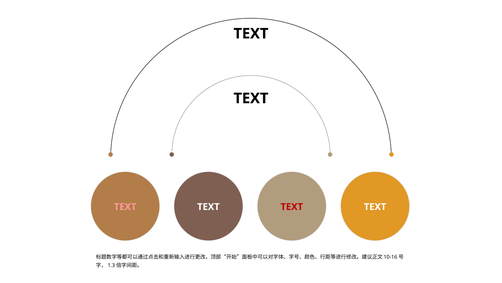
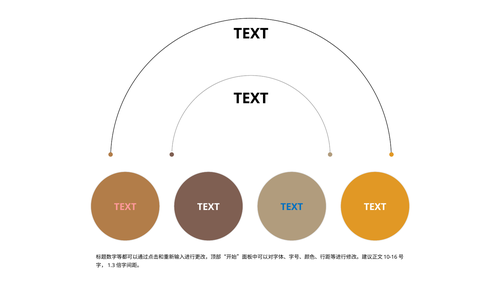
TEXT at (292, 206) colour: red -> blue
